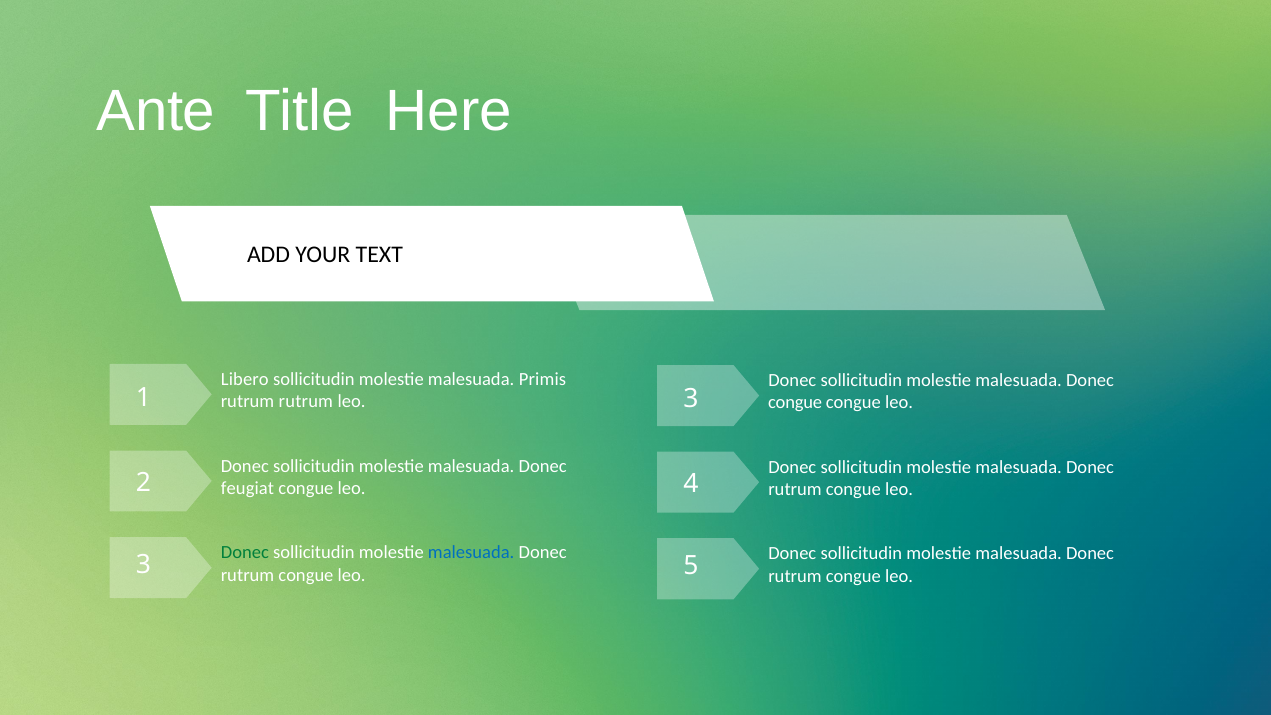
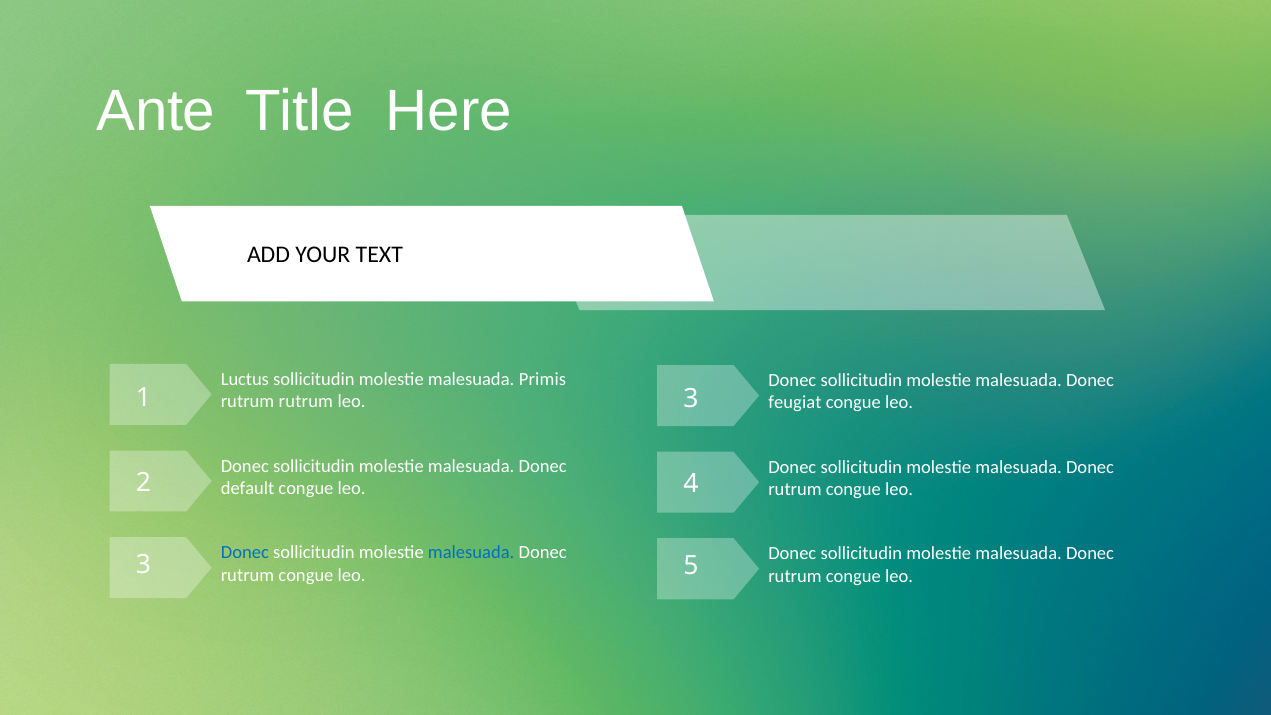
Libero: Libero -> Luctus
congue at (795, 403): congue -> feugiat
feugiat: feugiat -> default
Donec at (245, 553) colour: green -> blue
